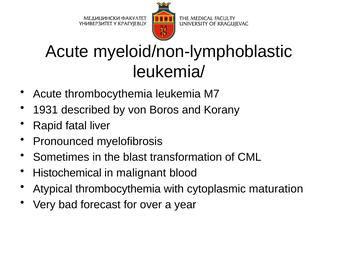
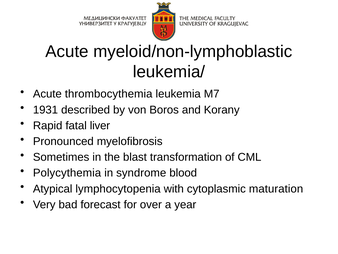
Histochemical: Histochemical -> Polycythemia
malignant: malignant -> syndrome
Atypical thrombocythemia: thrombocythemia -> lymphocytopenia
